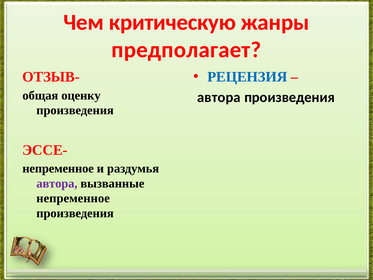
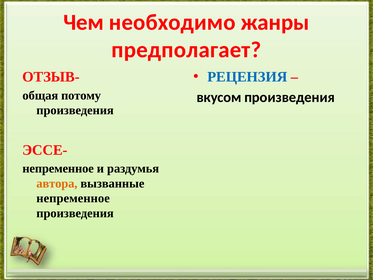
критическую: критическую -> необходимо
оценку: оценку -> потому
автора at (219, 97): автора -> вкусом
автора at (57, 183) colour: purple -> orange
